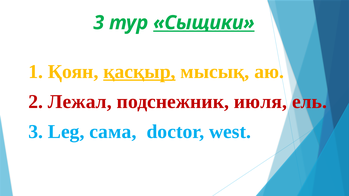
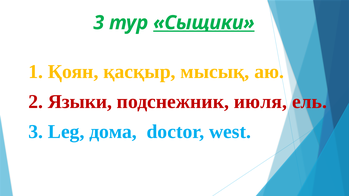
қасқыр underline: present -> none
Лежал: Лежал -> Языки
сама: сама -> дома
